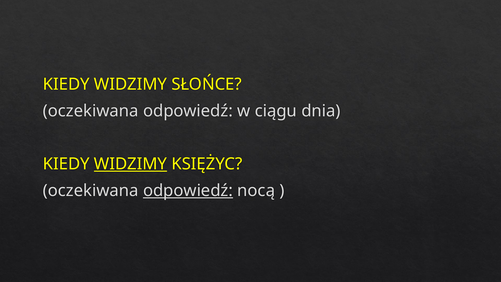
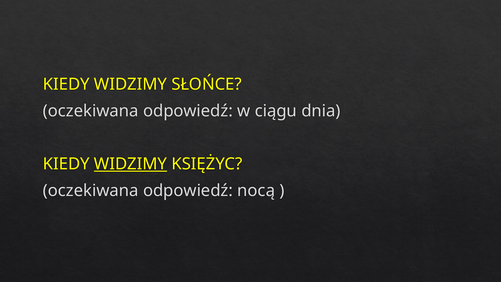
odpowiedź at (188, 190) underline: present -> none
